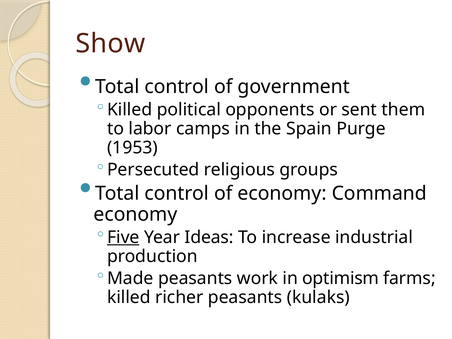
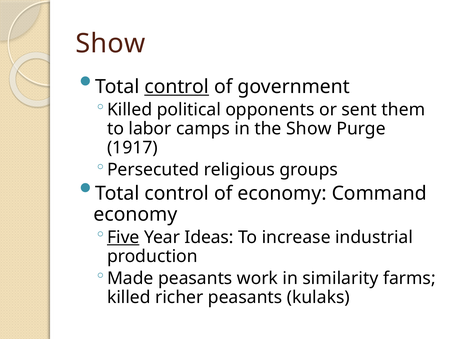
control at (177, 87) underline: none -> present
the Spain: Spain -> Show
1953: 1953 -> 1917
optimism: optimism -> similarity
